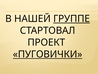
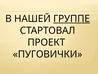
ПУГОВИЧКИ underline: present -> none
